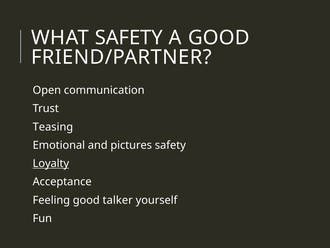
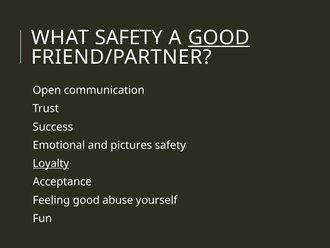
GOOD at (219, 38) underline: none -> present
Teasing: Teasing -> Success
talker: talker -> abuse
